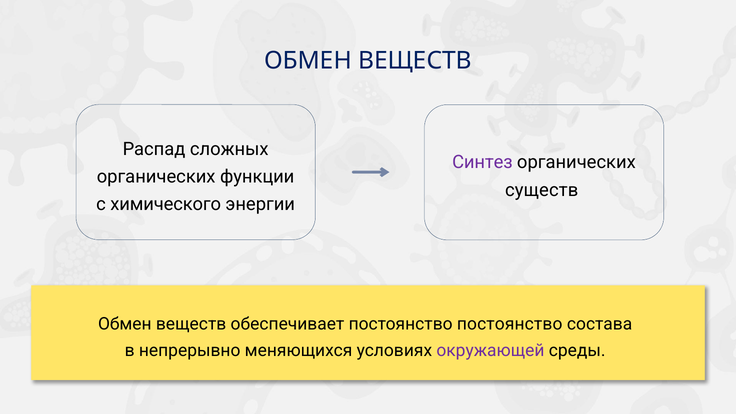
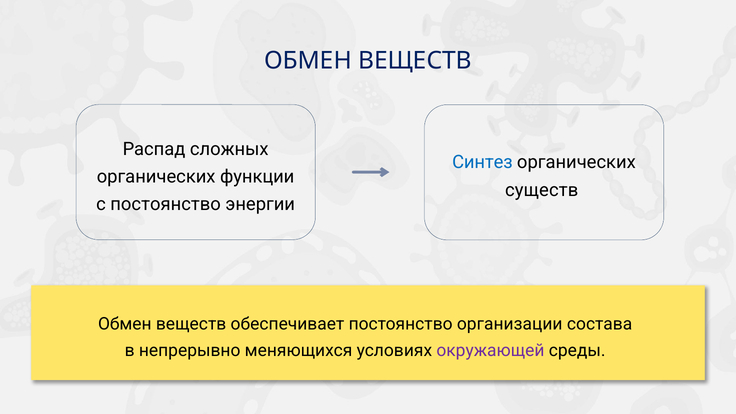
Синтез colour: purple -> blue
с химического: химического -> постоянство
постоянство постоянство: постоянство -> организации
